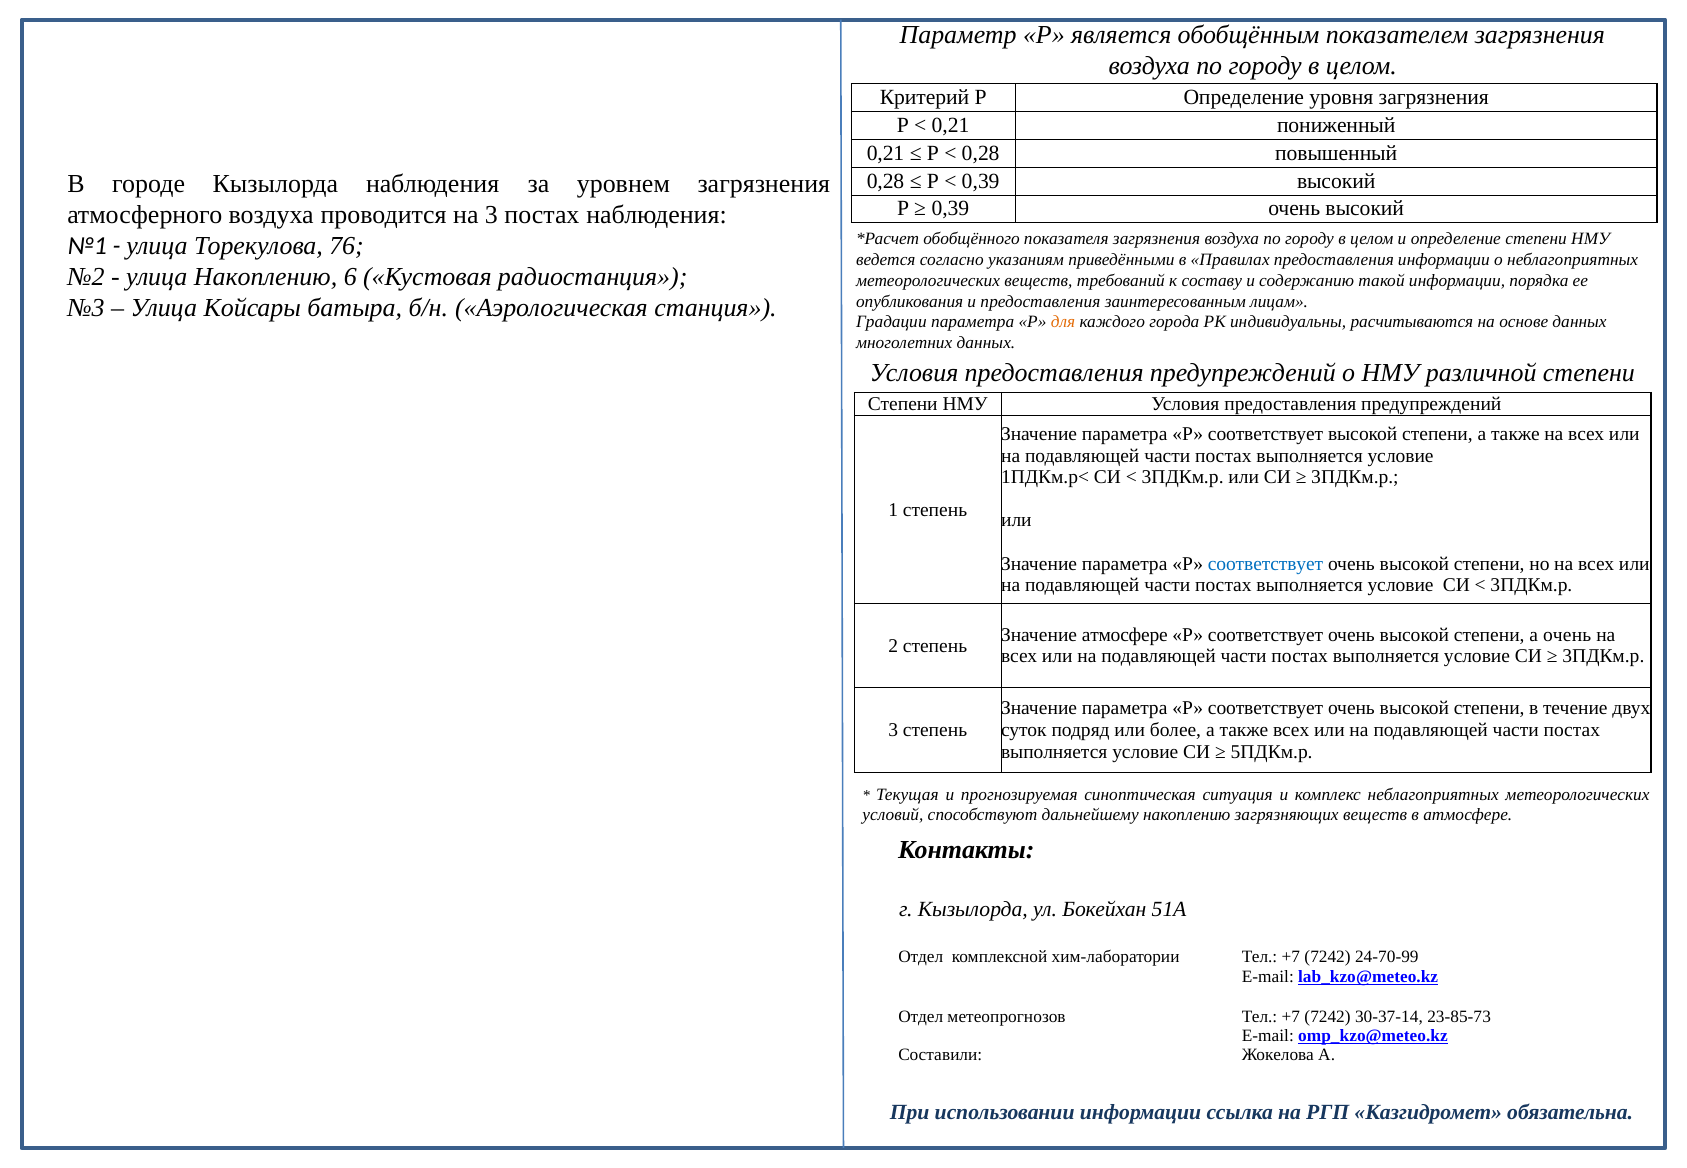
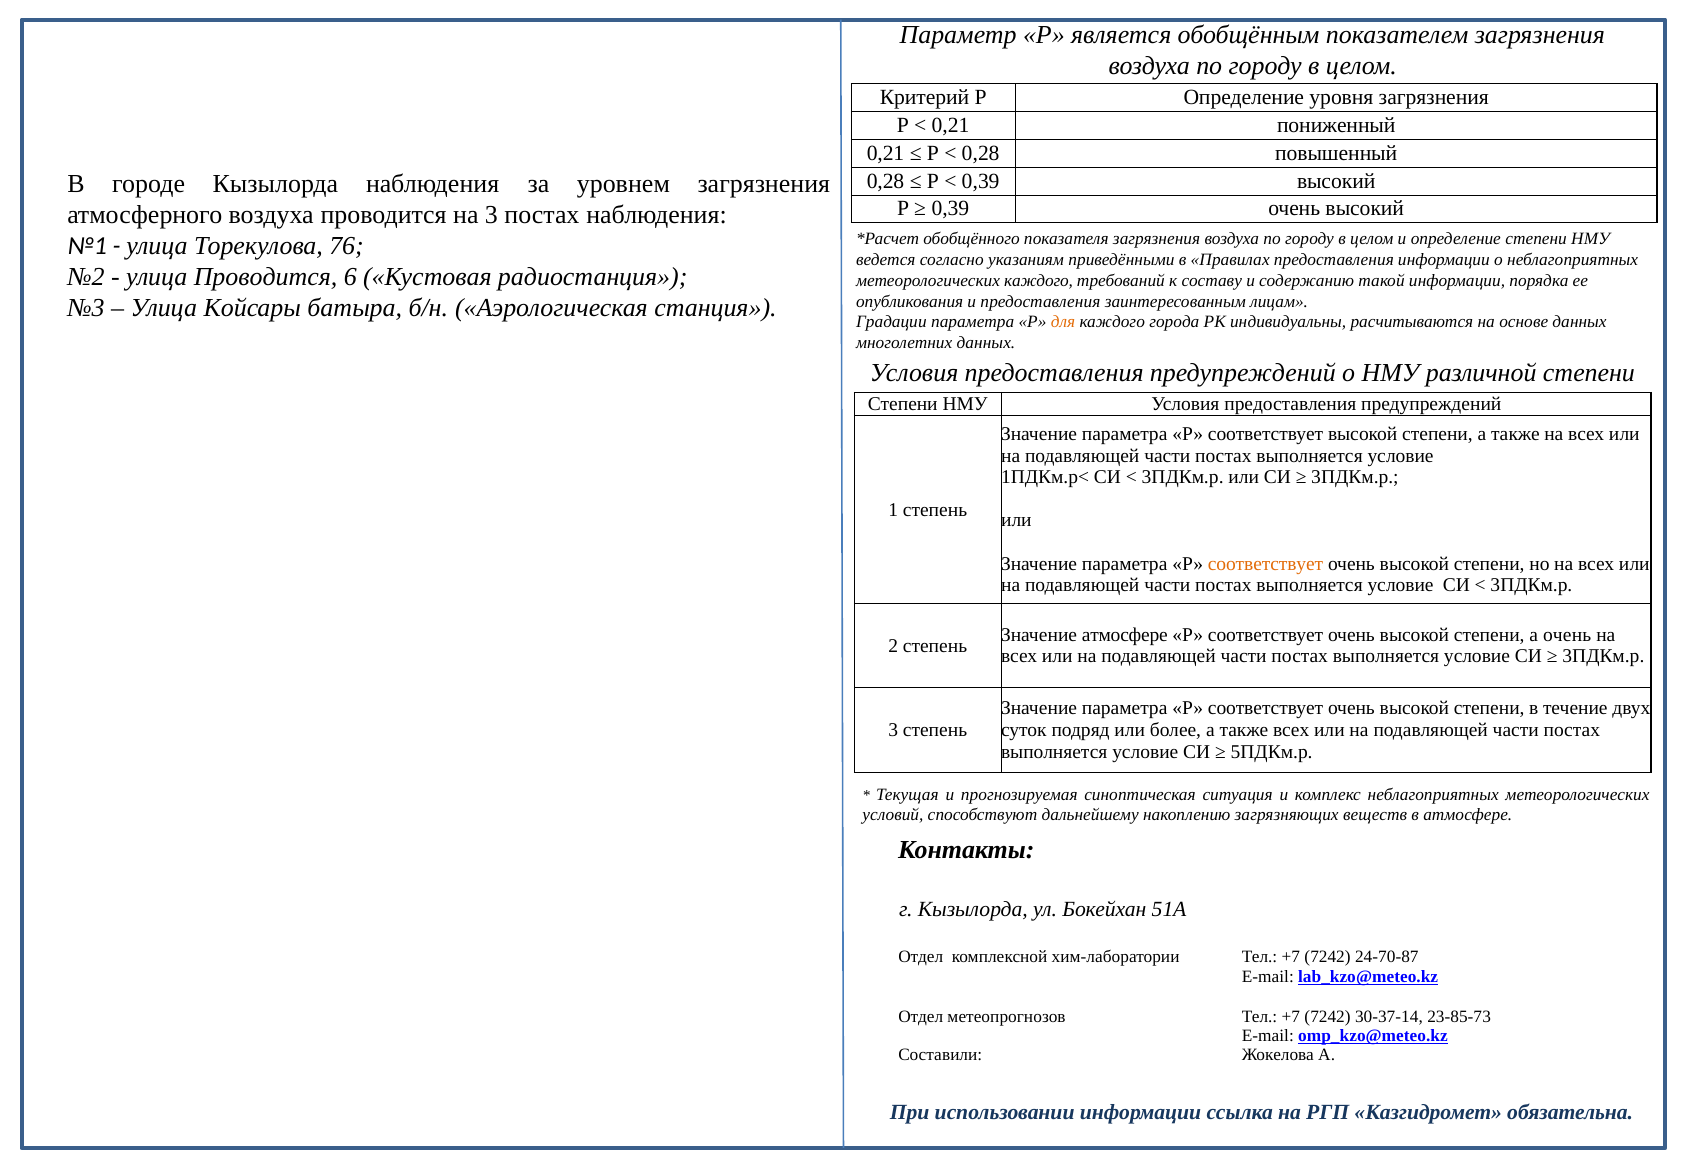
улица Накоплению: Накоплению -> Проводится
метеорологических веществ: веществ -> каждого
соответствует at (1266, 564) colour: blue -> orange
24-70-99: 24-70-99 -> 24-70-87
